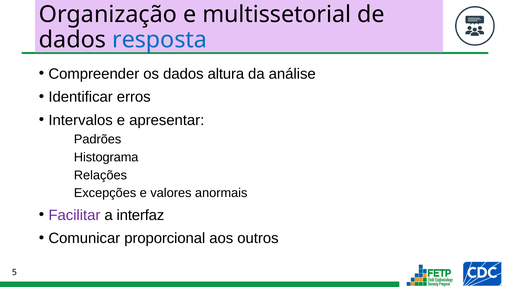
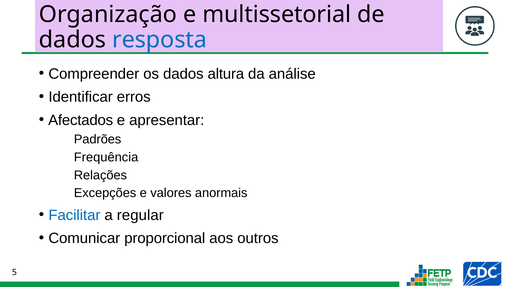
Intervalos: Intervalos -> Afectados
Histograma: Histograma -> Frequência
Facilitar colour: purple -> blue
interfaz: interfaz -> regular
